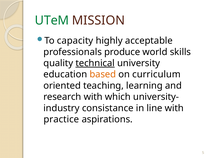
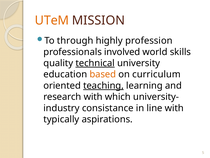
UTeM colour: green -> orange
capacity: capacity -> through
acceptable: acceptable -> profession
produce: produce -> involved
teaching underline: none -> present
practice: practice -> typically
